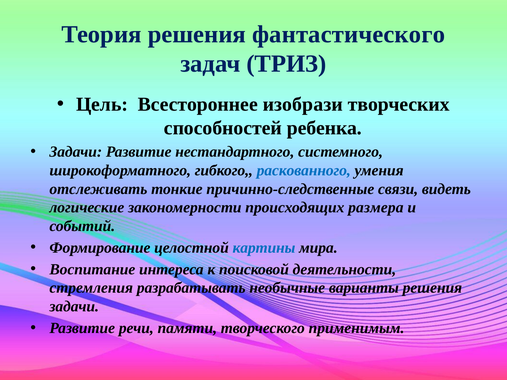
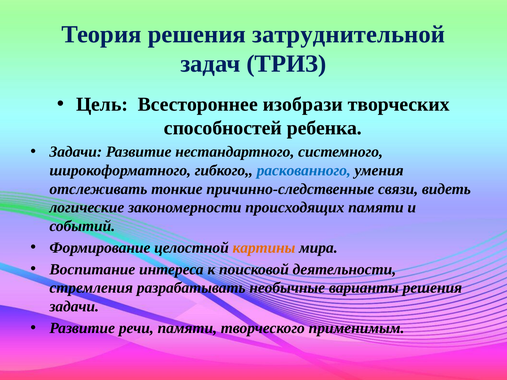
фантастического: фантастического -> затруднительной
происходящих размера: размера -> памяти
картины colour: blue -> orange
